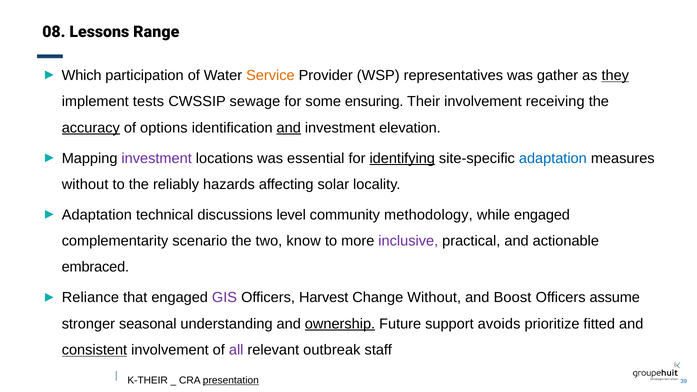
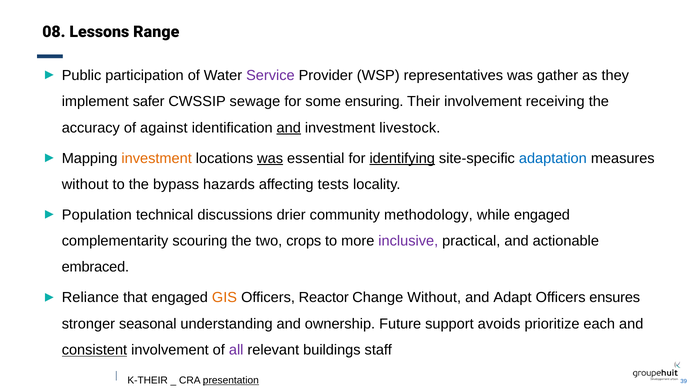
Which: Which -> Public
Service colour: orange -> purple
they underline: present -> none
tests: tests -> safer
accuracy underline: present -> none
options: options -> against
elevation: elevation -> livestock
investment at (157, 158) colour: purple -> orange
was at (270, 158) underline: none -> present
reliably: reliably -> bypass
solar: solar -> tests
Adaptation at (97, 215): Adaptation -> Population
level: level -> drier
scenario: scenario -> scouring
know: know -> crops
GIS colour: purple -> orange
Harvest: Harvest -> Reactor
Boost: Boost -> Adapt
assume: assume -> ensures
ownership underline: present -> none
fitted: fitted -> each
outbreak: outbreak -> buildings
